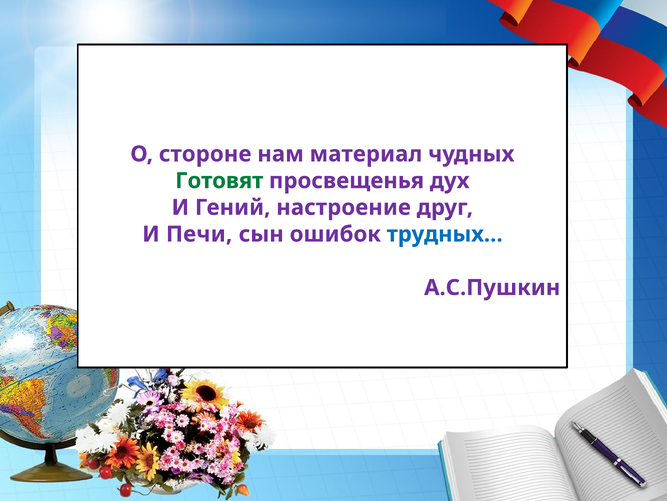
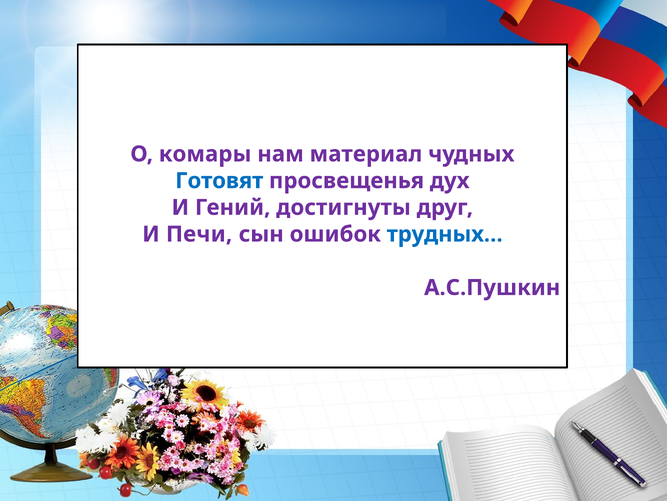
стороне: стороне -> комары
Готовят colour: green -> blue
настроение: настроение -> достигнуты
